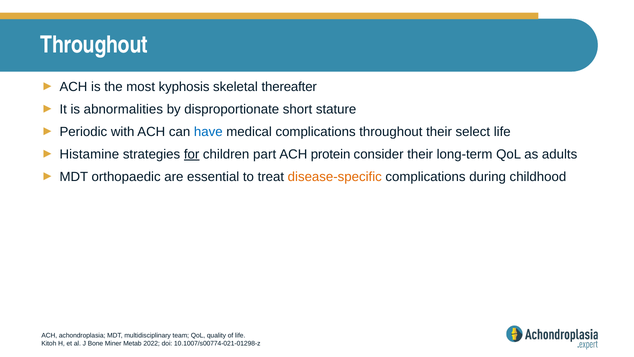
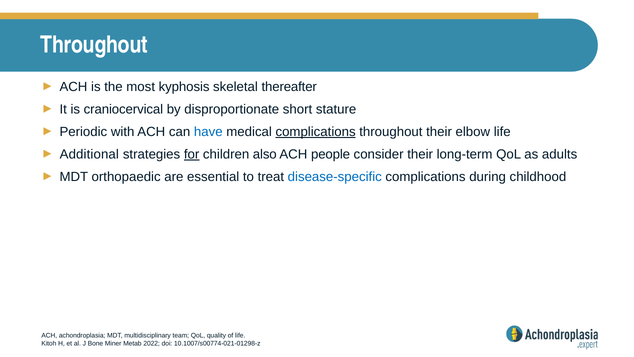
abnormalities: abnormalities -> craniocervical
complications at (316, 132) underline: none -> present
select: select -> elbow
Histamine: Histamine -> Additional
part: part -> also
protein: protein -> people
disease-specific colour: orange -> blue
